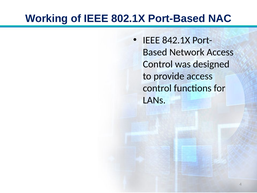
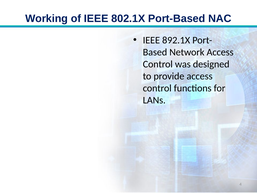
842.1X: 842.1X -> 892.1X
